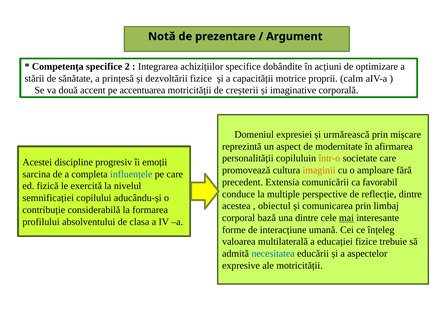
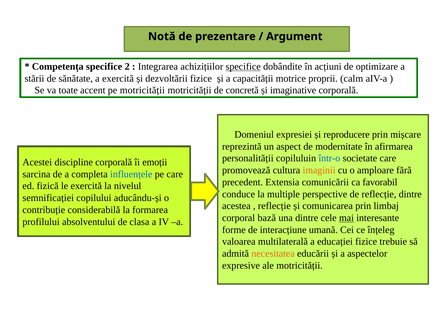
specifice at (243, 66) underline: none -> present
a prințesă: prințesă -> exercită
două: două -> toate
pe accentuarea: accentuarea -> motricității
creșterii: creșterii -> concretă
urmărească: urmărească -> reproducere
într-o colour: orange -> blue
discipline progresiv: progresiv -> corporală
obiectul at (274, 206): obiectul -> reflecție
necesitatea colour: blue -> orange
